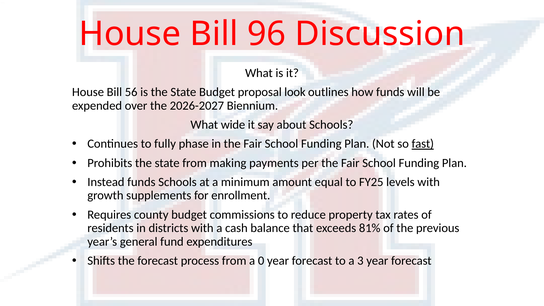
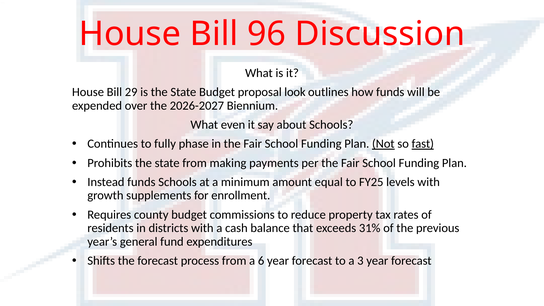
56: 56 -> 29
wide: wide -> even
Not underline: none -> present
81%: 81% -> 31%
0: 0 -> 6
